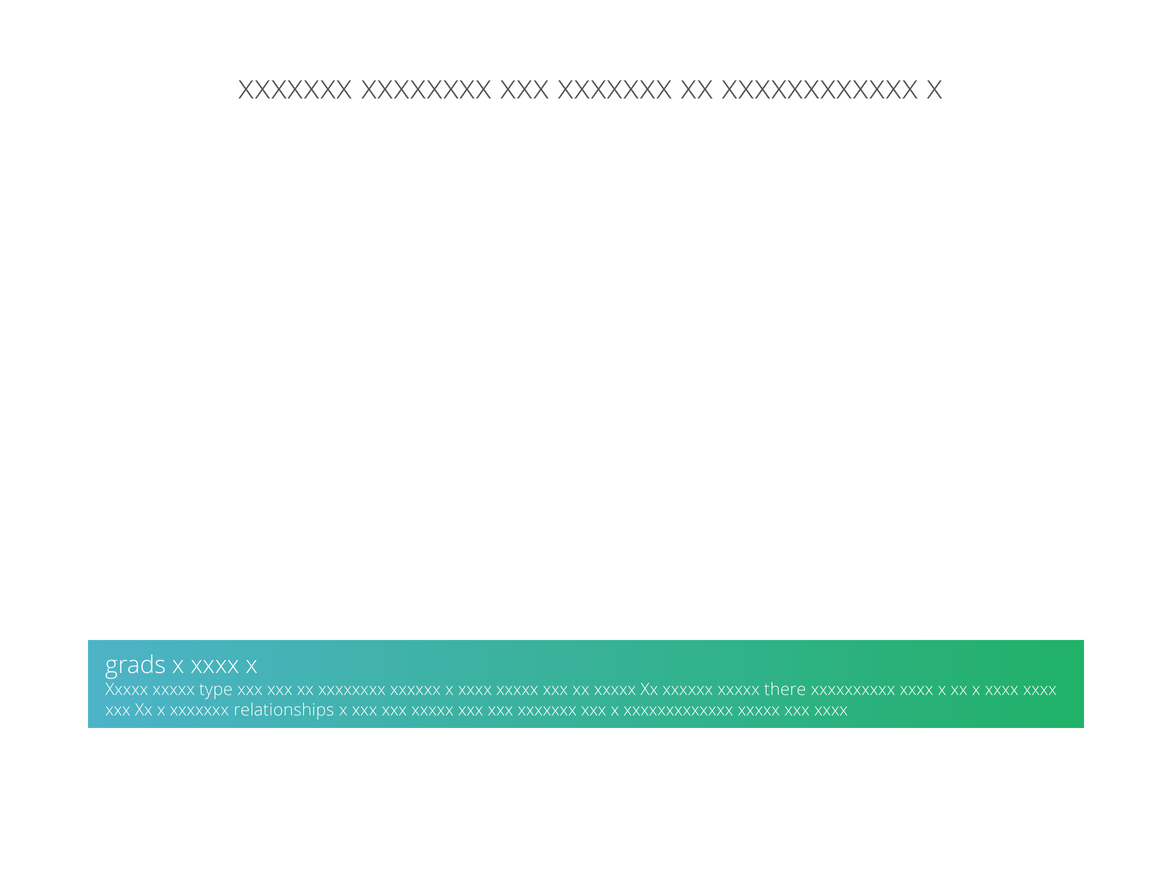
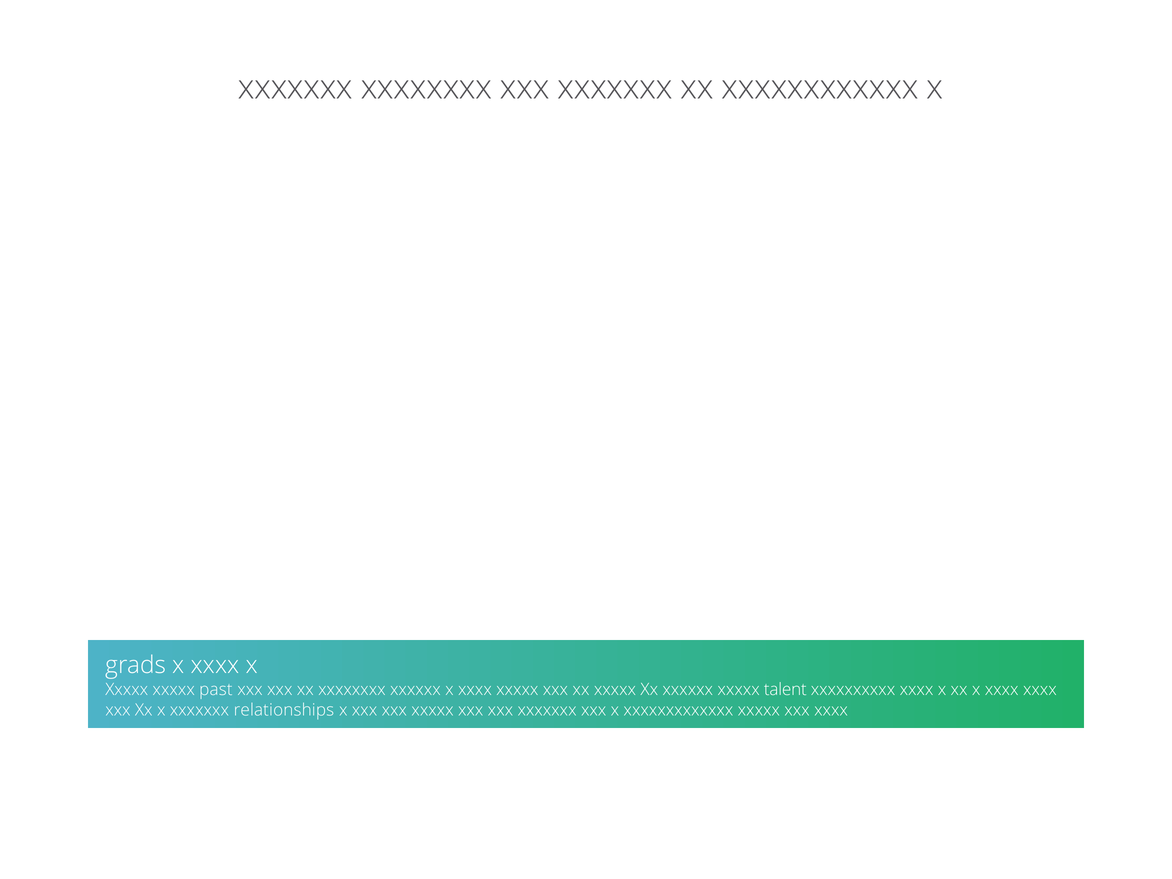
type: type -> past
there: there -> talent
